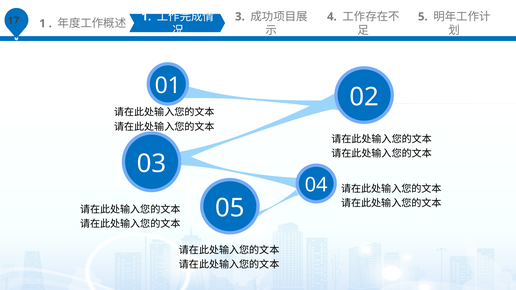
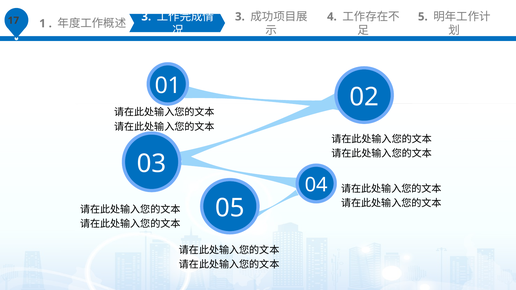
1 at (146, 17): 1 -> 3
